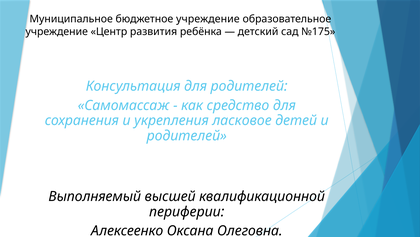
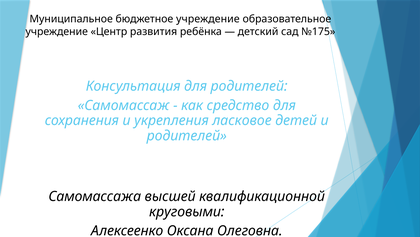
Выполняемый: Выполняемый -> Самомассажа
периферии: периферии -> круговыми
